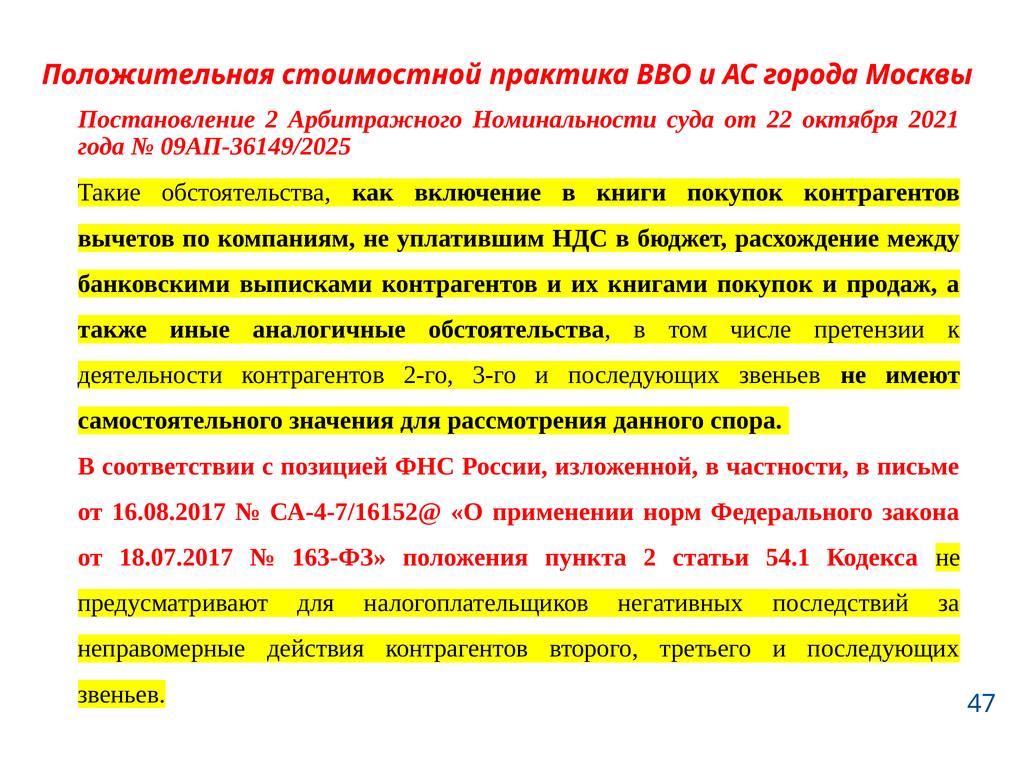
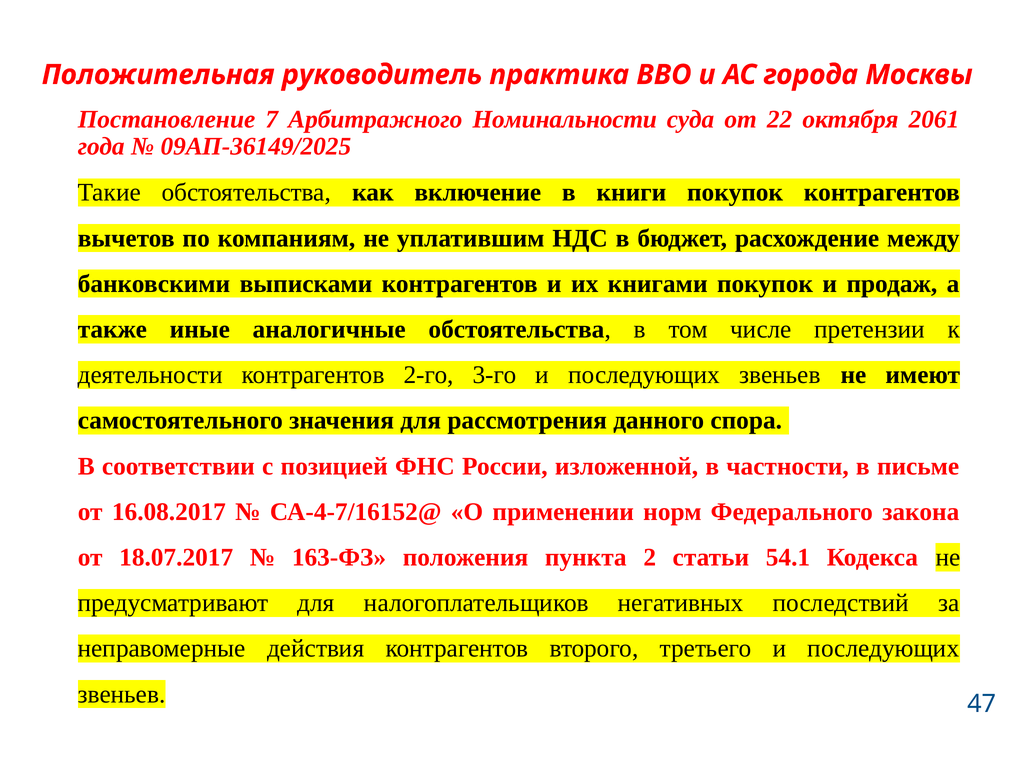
стоимостной: стоимостной -> руководитель
Постановление 2: 2 -> 7
2021: 2021 -> 2061
